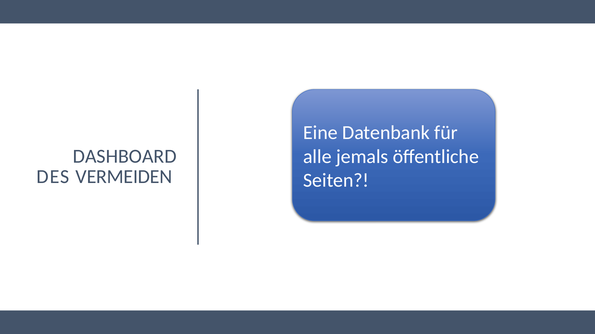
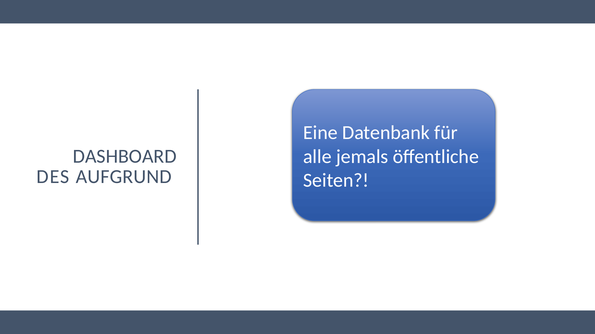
VERMEIDEN: VERMEIDEN -> AUFGRUND
